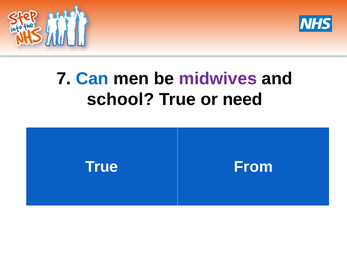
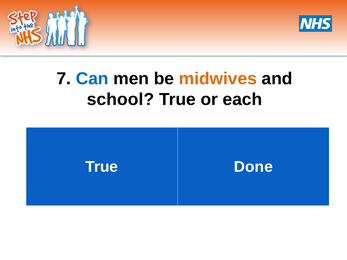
midwives colour: purple -> orange
need: need -> each
From: From -> Done
